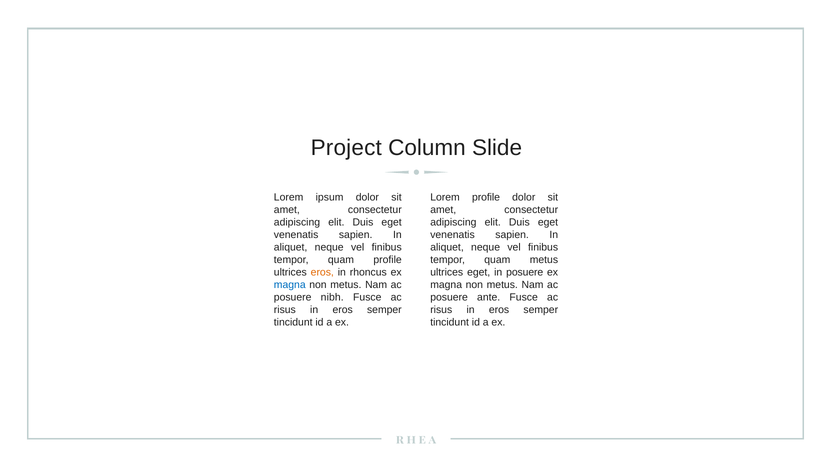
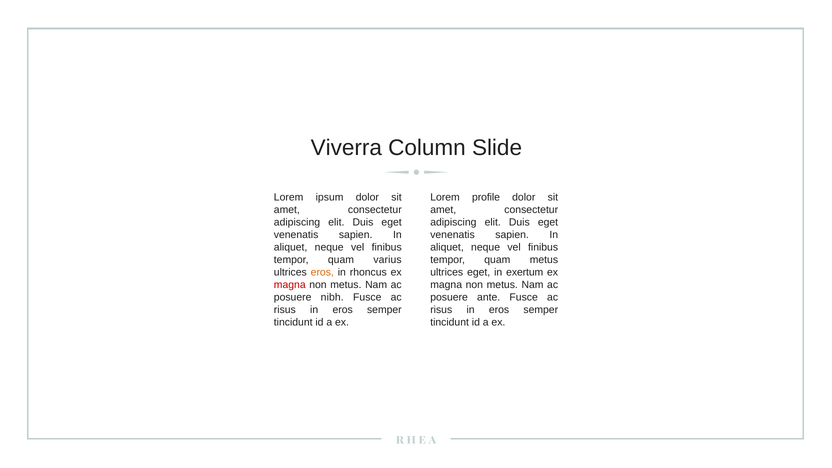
Project: Project -> Viverra
quam profile: profile -> varius
in posuere: posuere -> exertum
magna at (290, 285) colour: blue -> red
